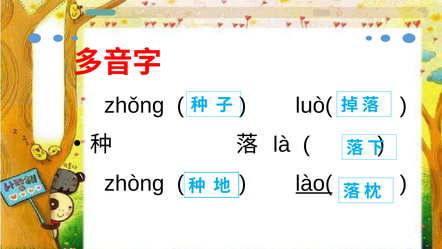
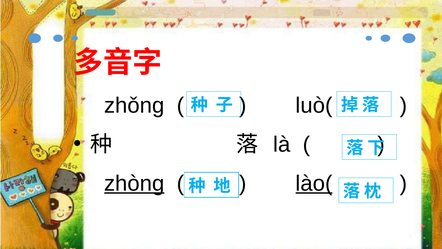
zhòng underline: none -> present
